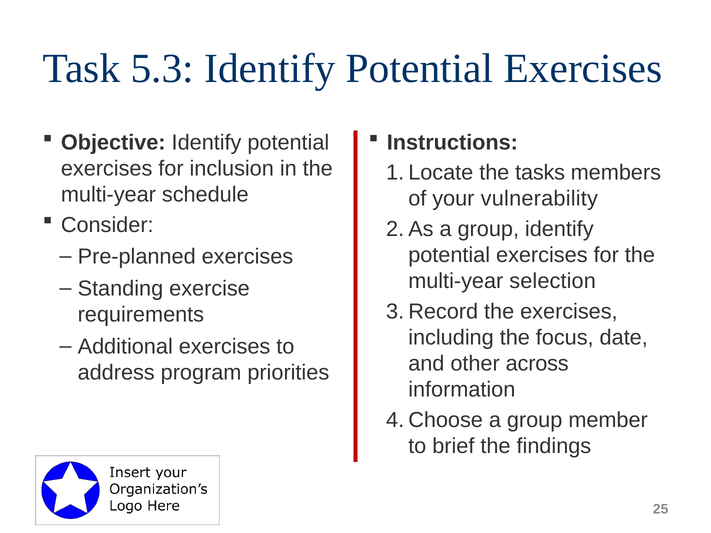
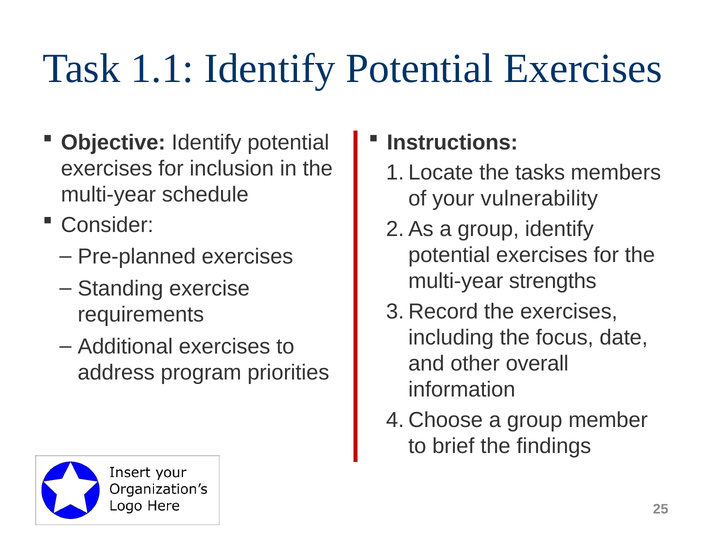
5.3: 5.3 -> 1.1
selection: selection -> strengths
across: across -> overall
